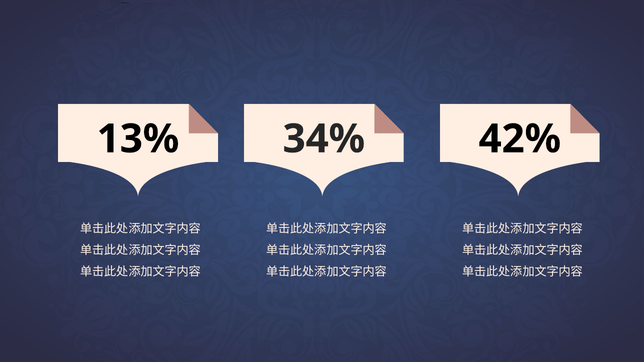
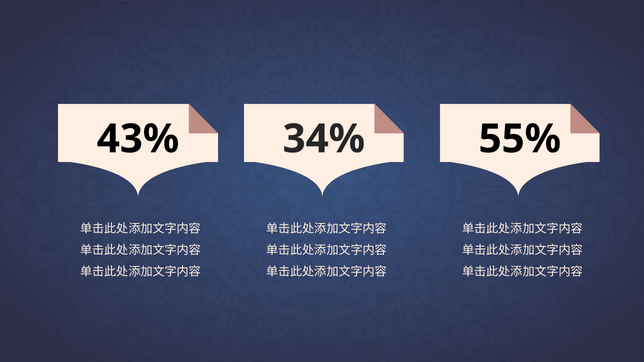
13%: 13% -> 43%
42%: 42% -> 55%
